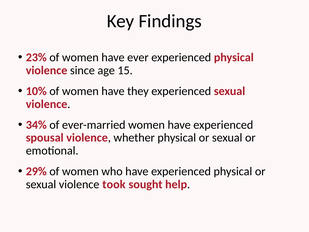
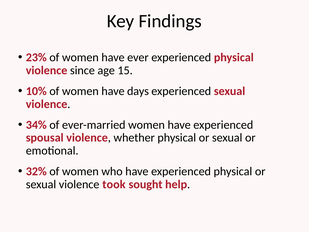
they: they -> days
29%: 29% -> 32%
